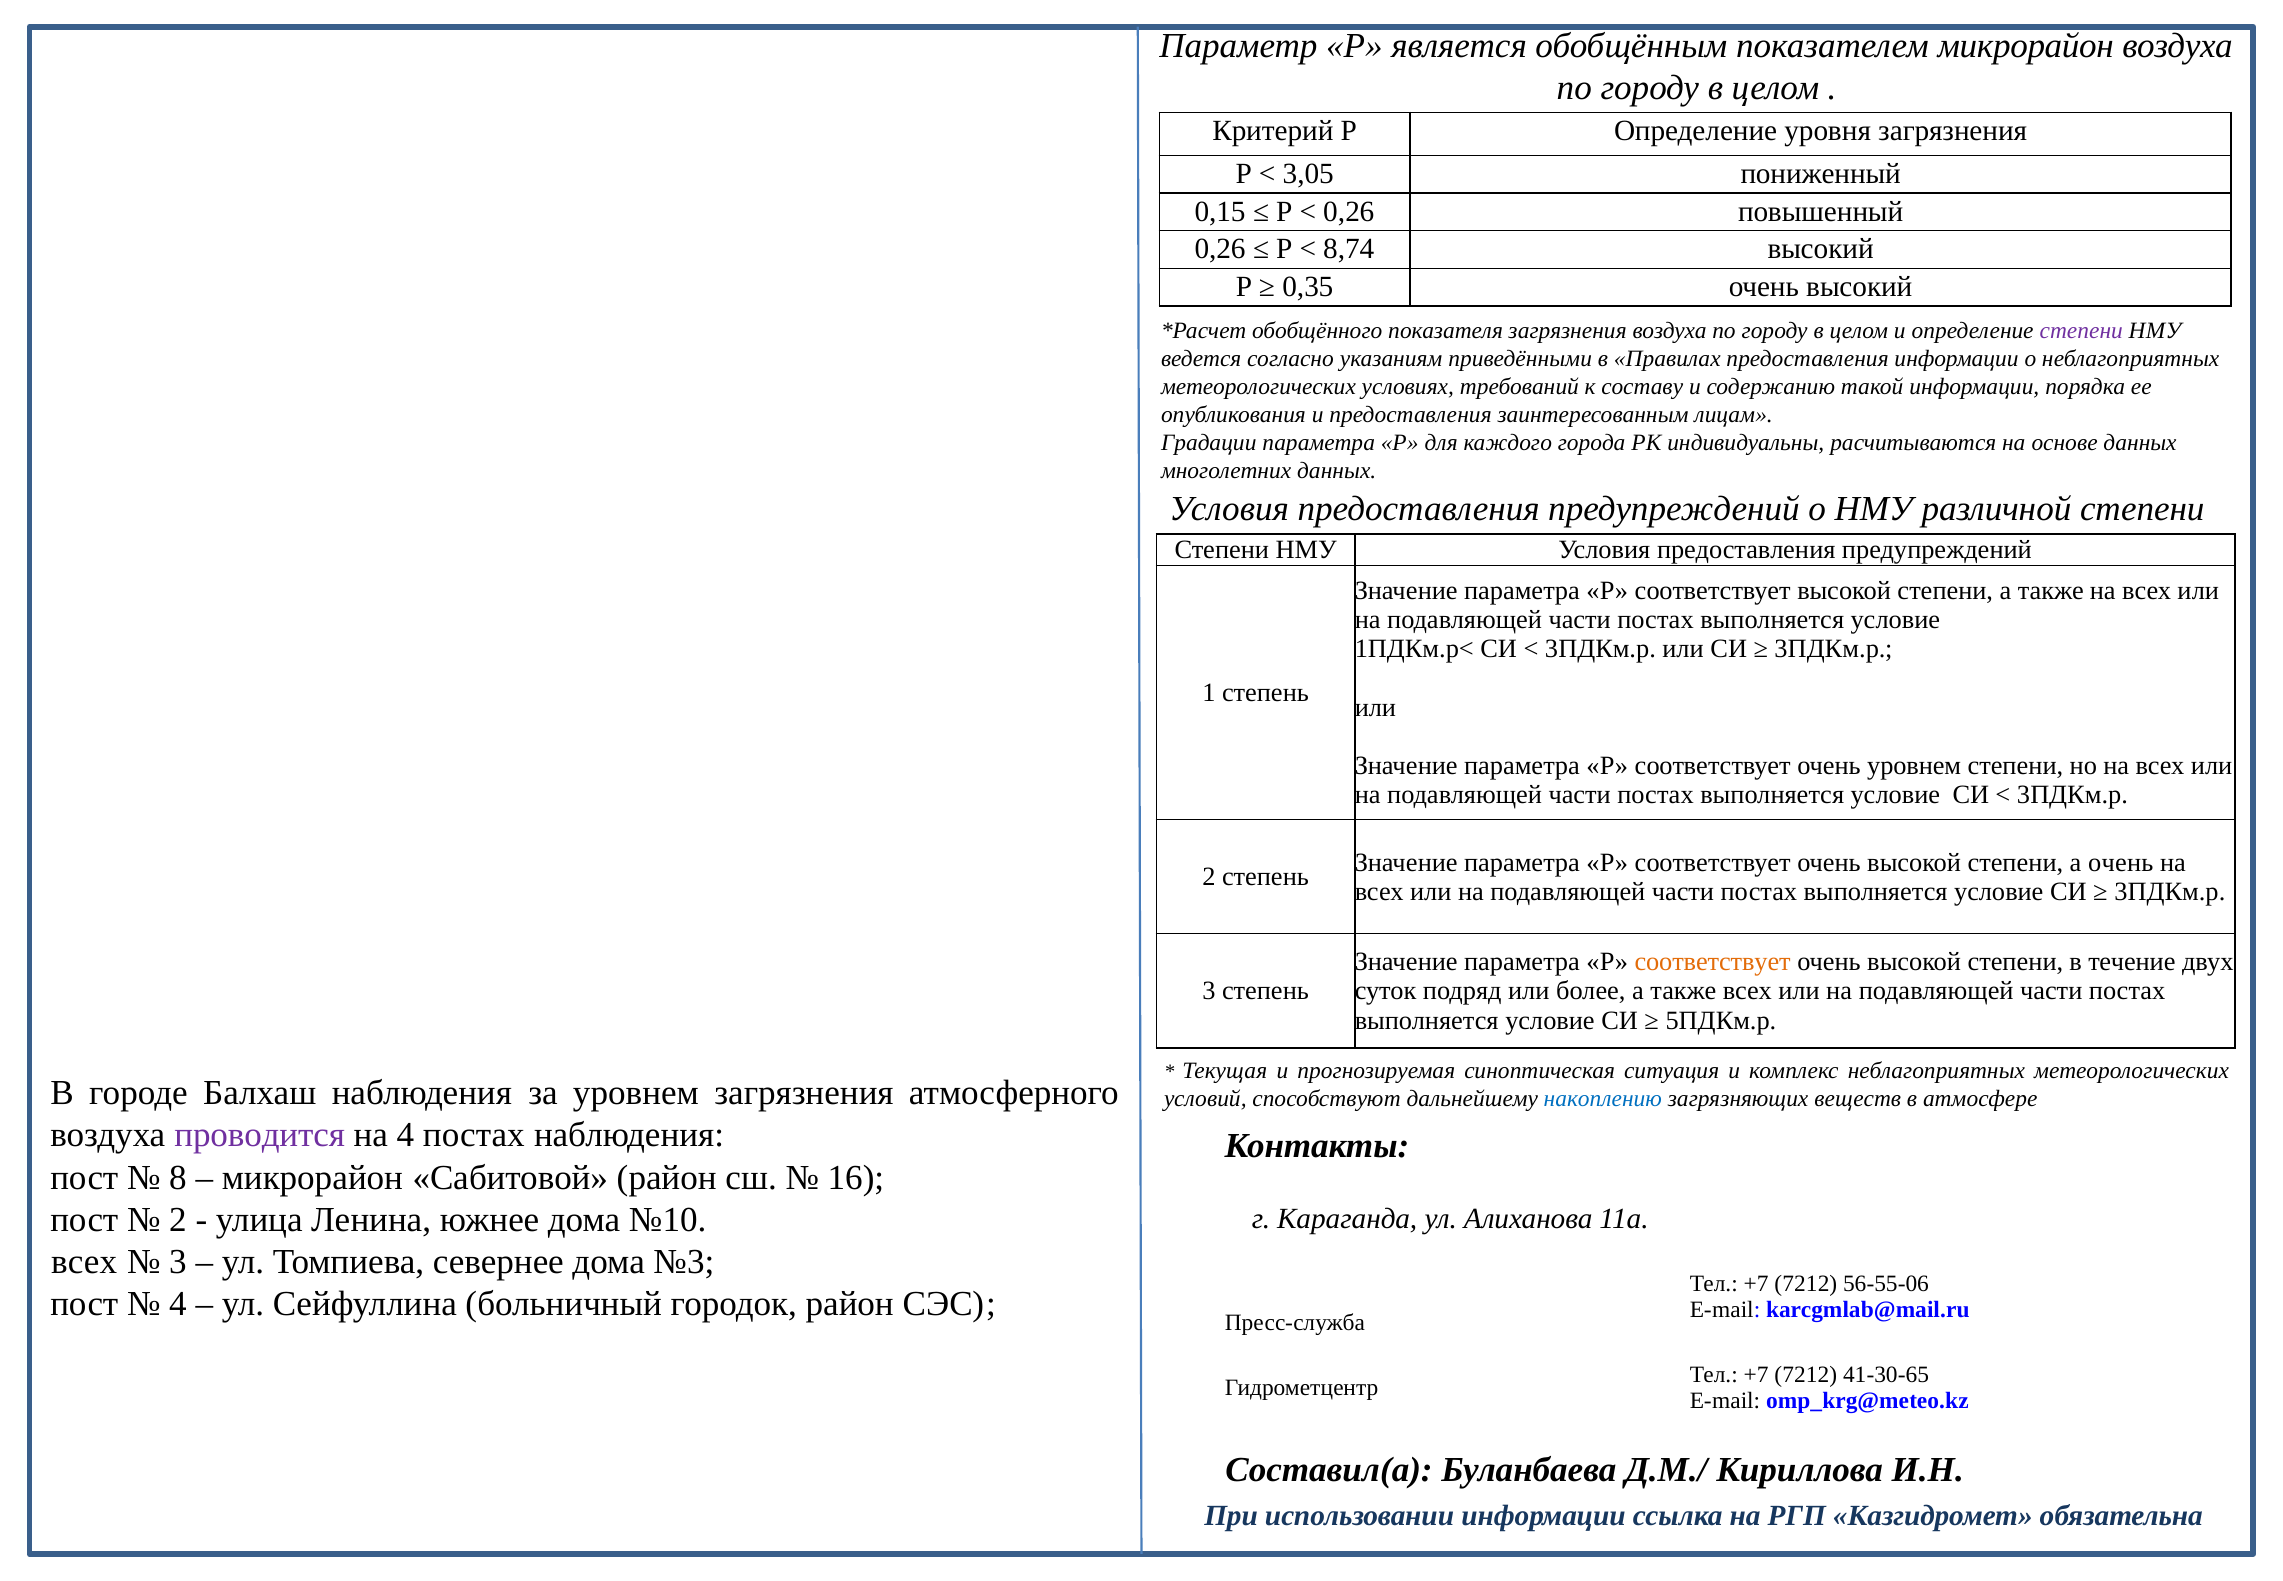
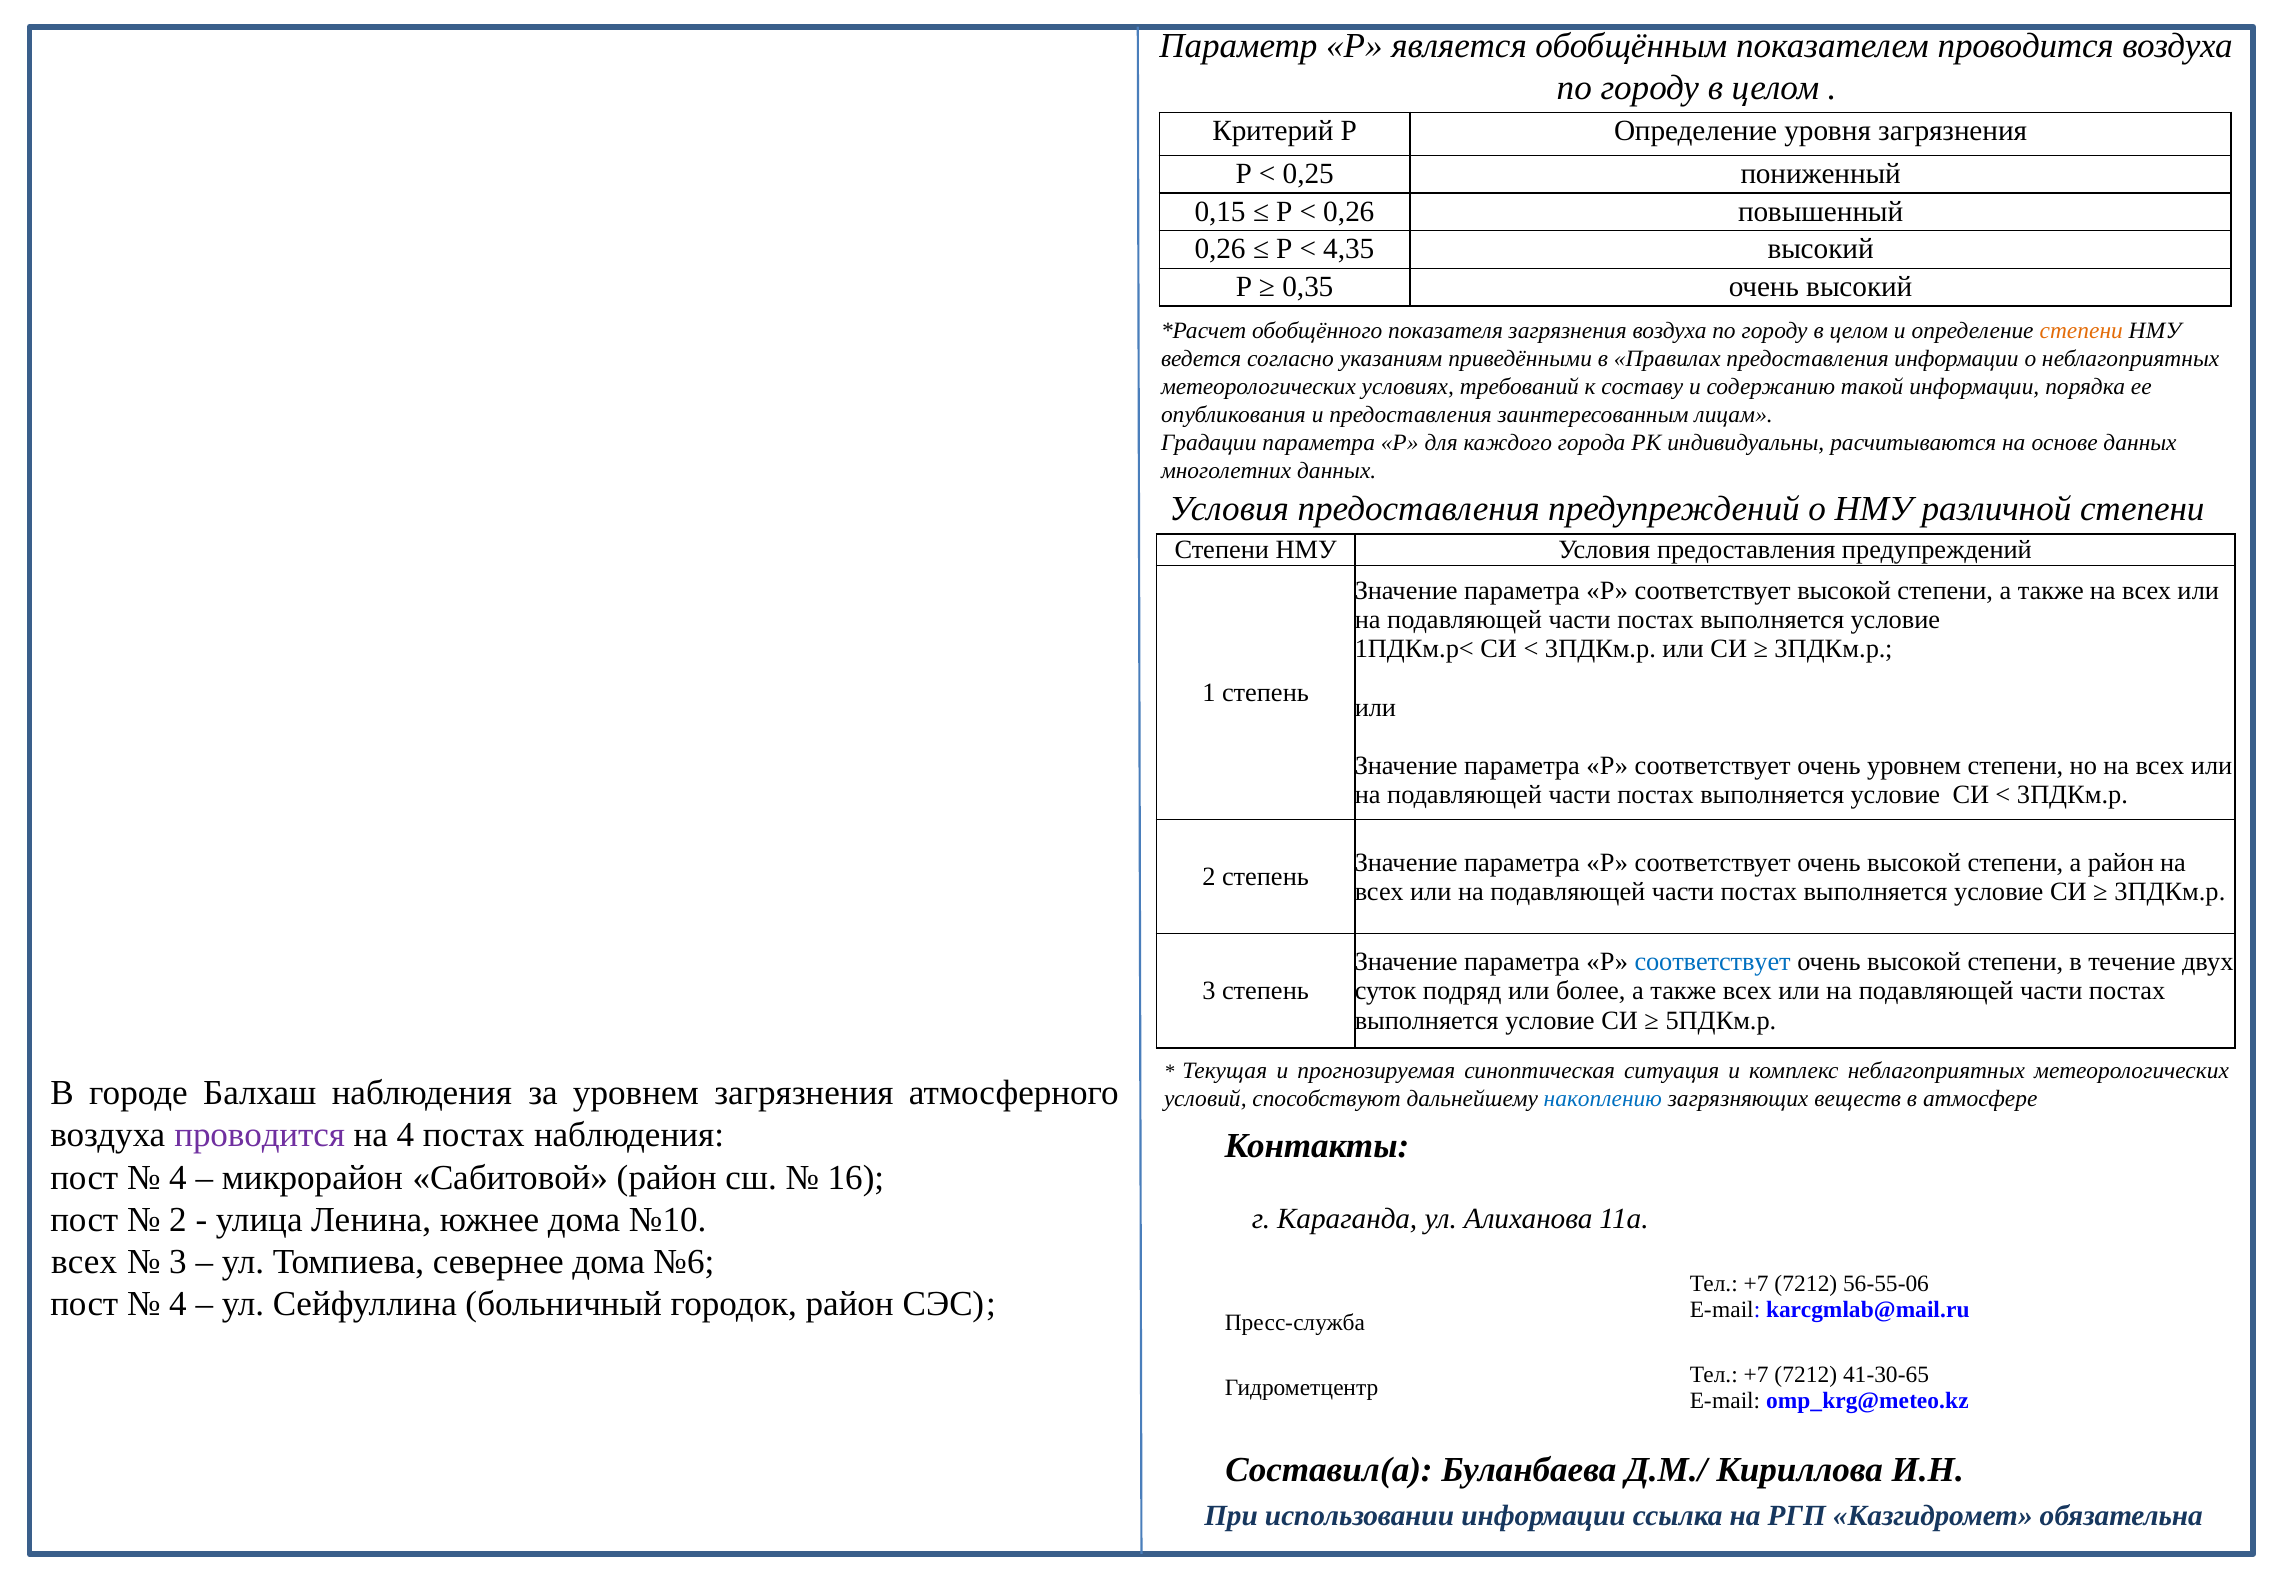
показателем микрорайон: микрорайон -> проводится
3,05: 3,05 -> 0,25
8,74: 8,74 -> 4,35
степени at (2081, 330) colour: purple -> orange
а очень: очень -> район
соответствует at (1713, 962) colour: orange -> blue
8 at (178, 1177): 8 -> 4
№3: №3 -> №6
